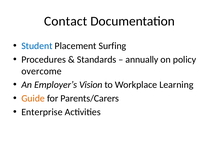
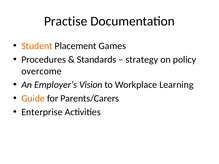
Contact: Contact -> Practise
Student colour: blue -> orange
Surfing: Surfing -> Games
annually: annually -> strategy
